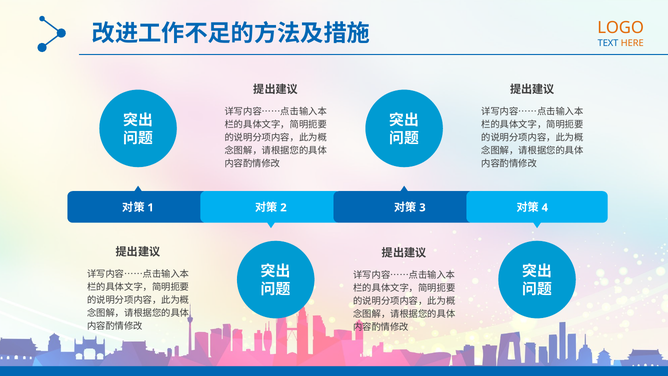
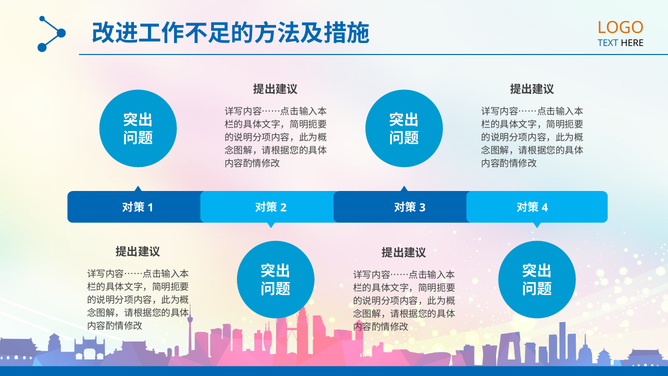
HERE colour: orange -> black
